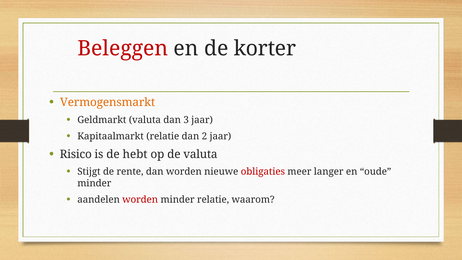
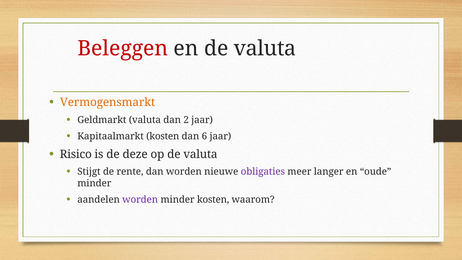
en de korter: korter -> valuta
3: 3 -> 2
Kapitaalmarkt relatie: relatie -> kosten
2: 2 -> 6
hebt: hebt -> deze
obligaties colour: red -> purple
worden at (140, 200) colour: red -> purple
minder relatie: relatie -> kosten
